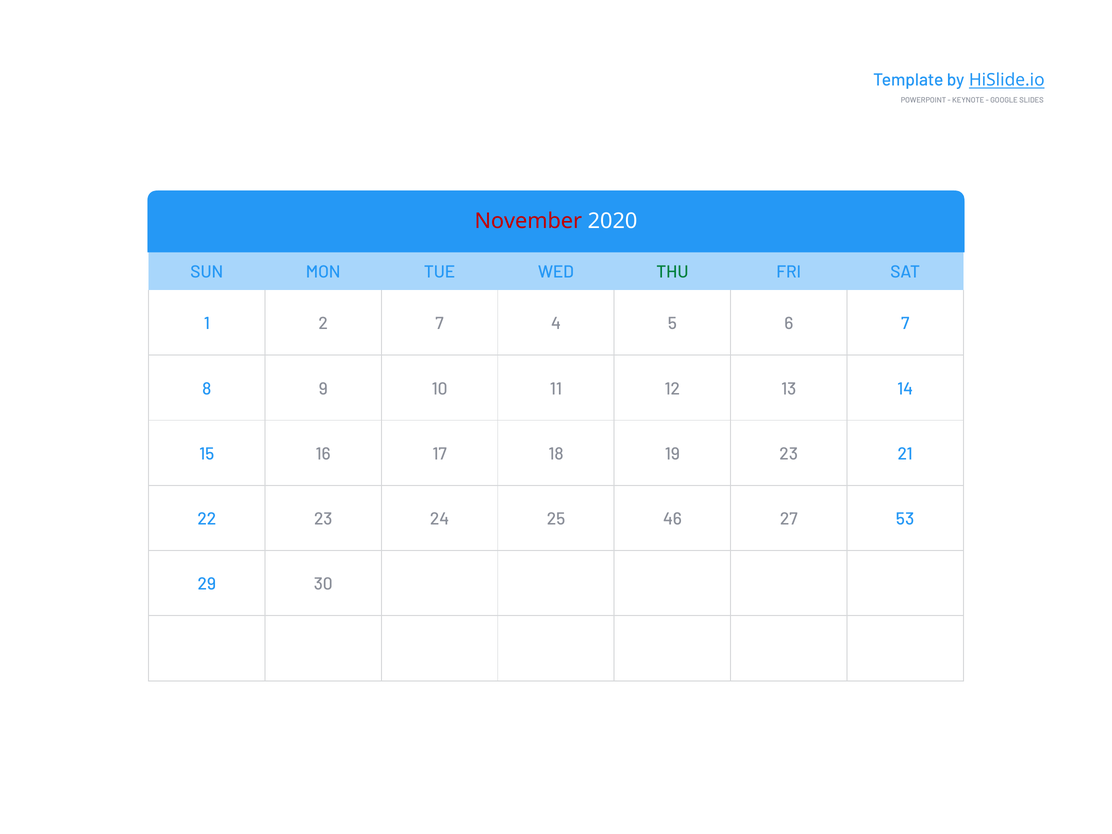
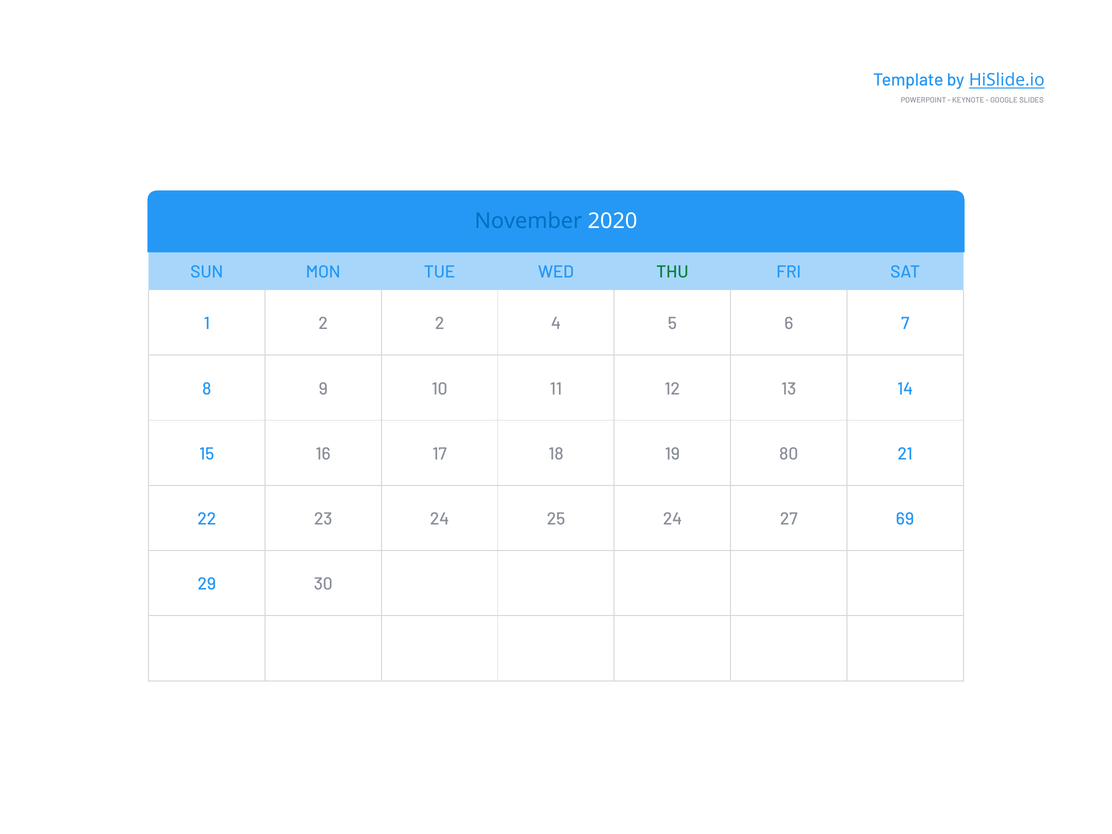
November colour: red -> blue
2 7: 7 -> 2
19 23: 23 -> 80
25 46: 46 -> 24
53: 53 -> 69
